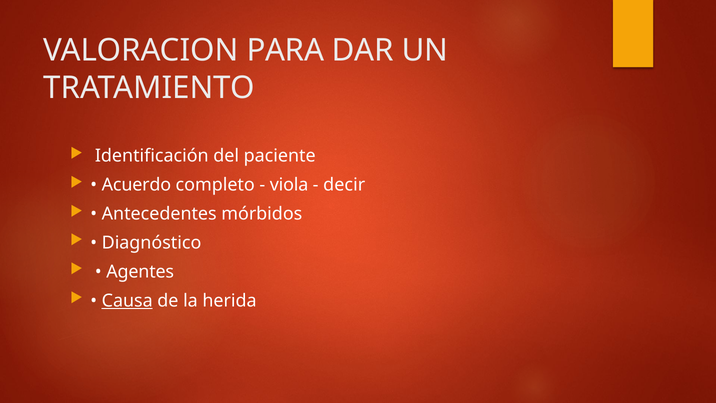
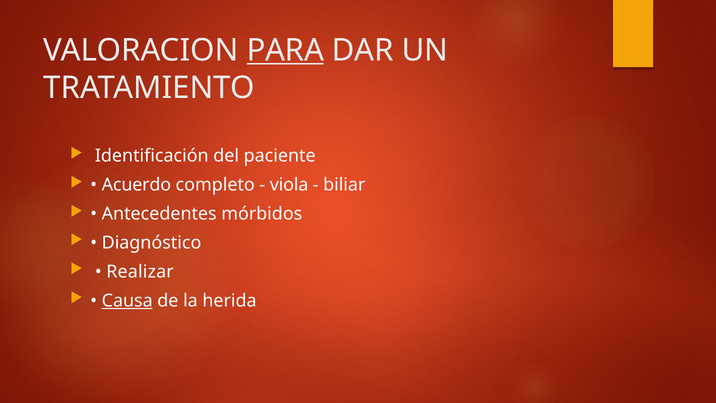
PARA underline: none -> present
decir: decir -> biliar
Agentes: Agentes -> Realizar
